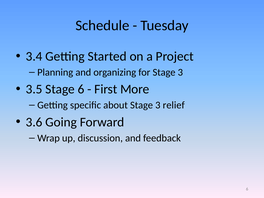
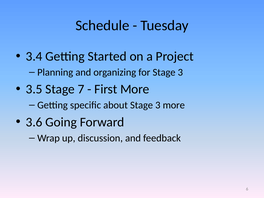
Stage 6: 6 -> 7
3 relief: relief -> more
